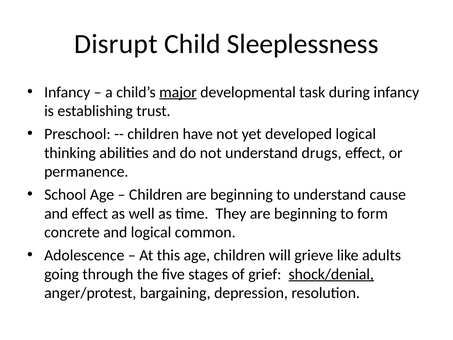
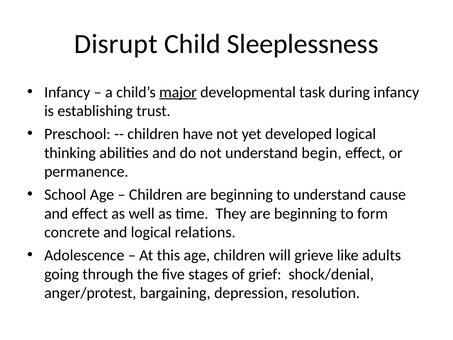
drugs: drugs -> begin
common: common -> relations
shock/denial underline: present -> none
